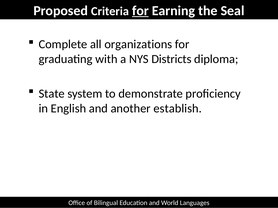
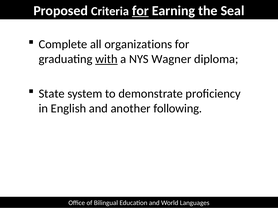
with underline: none -> present
Districts: Districts -> Wagner
establish: establish -> following
